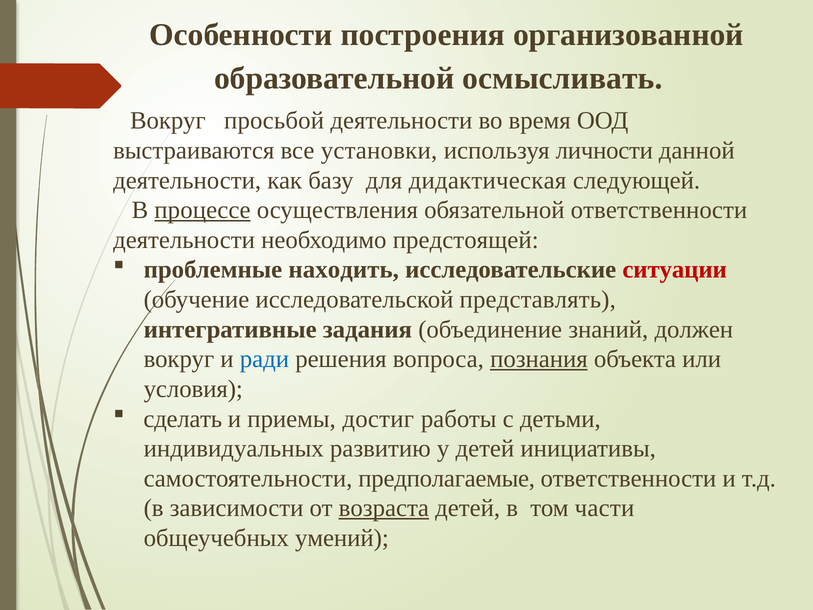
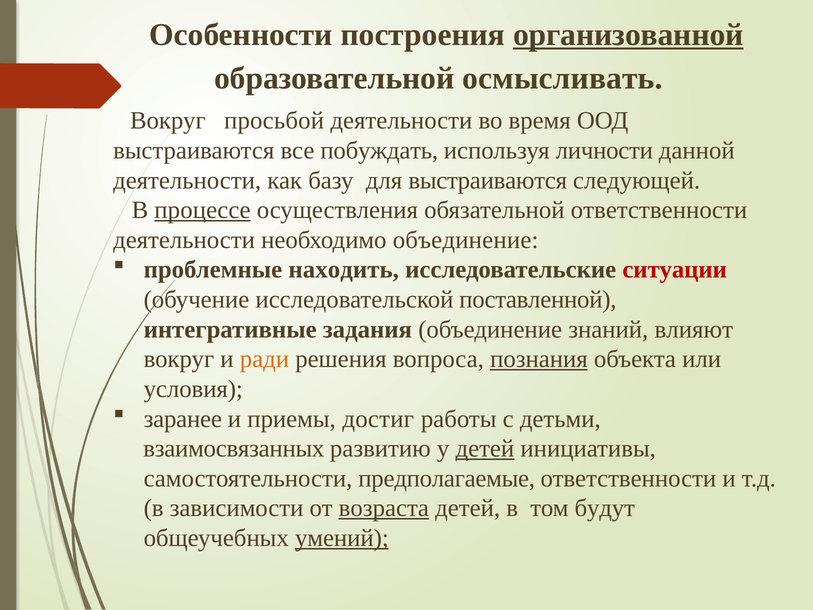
организованной underline: none -> present
установки: установки -> побуждать
для дидактическая: дидактическая -> выстраиваются
необходимо предстоящей: предстоящей -> объединение
представлять: представлять -> поставленной
должен: должен -> влияют
ради colour: blue -> orange
сделать: сделать -> заранее
индивидуальных: индивидуальных -> взаимосвязанных
детей at (485, 448) underline: none -> present
части: части -> будут
умений underline: none -> present
